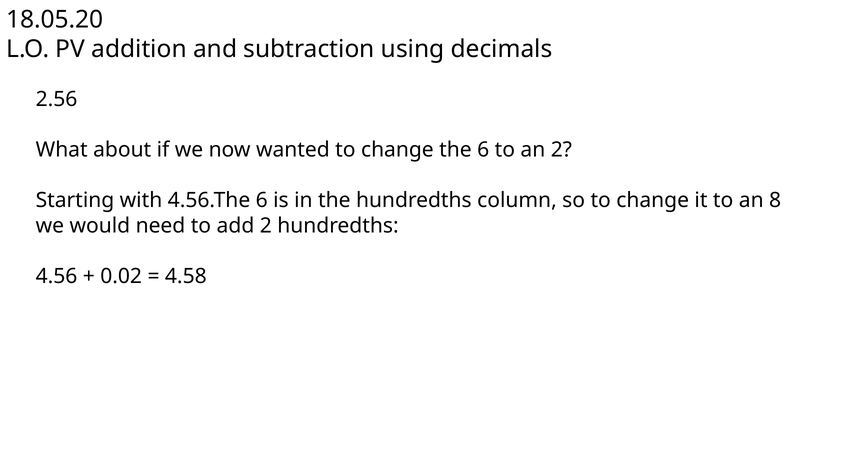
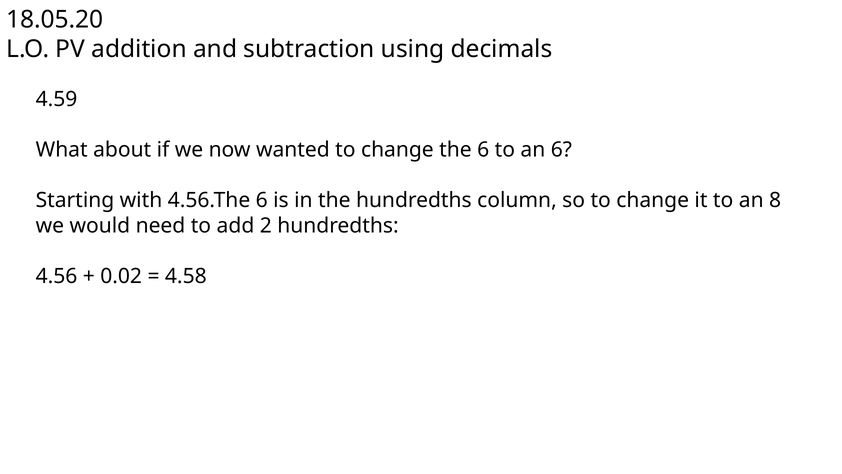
2.56: 2.56 -> 4.59
an 2: 2 -> 6
